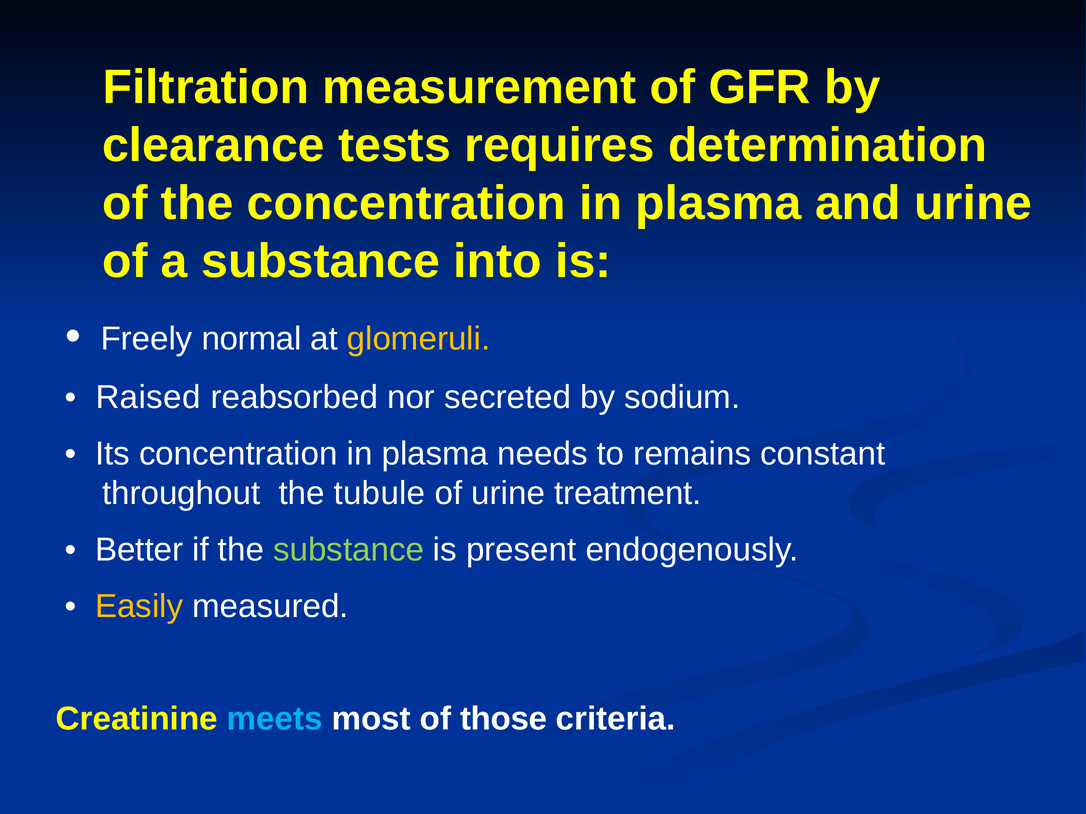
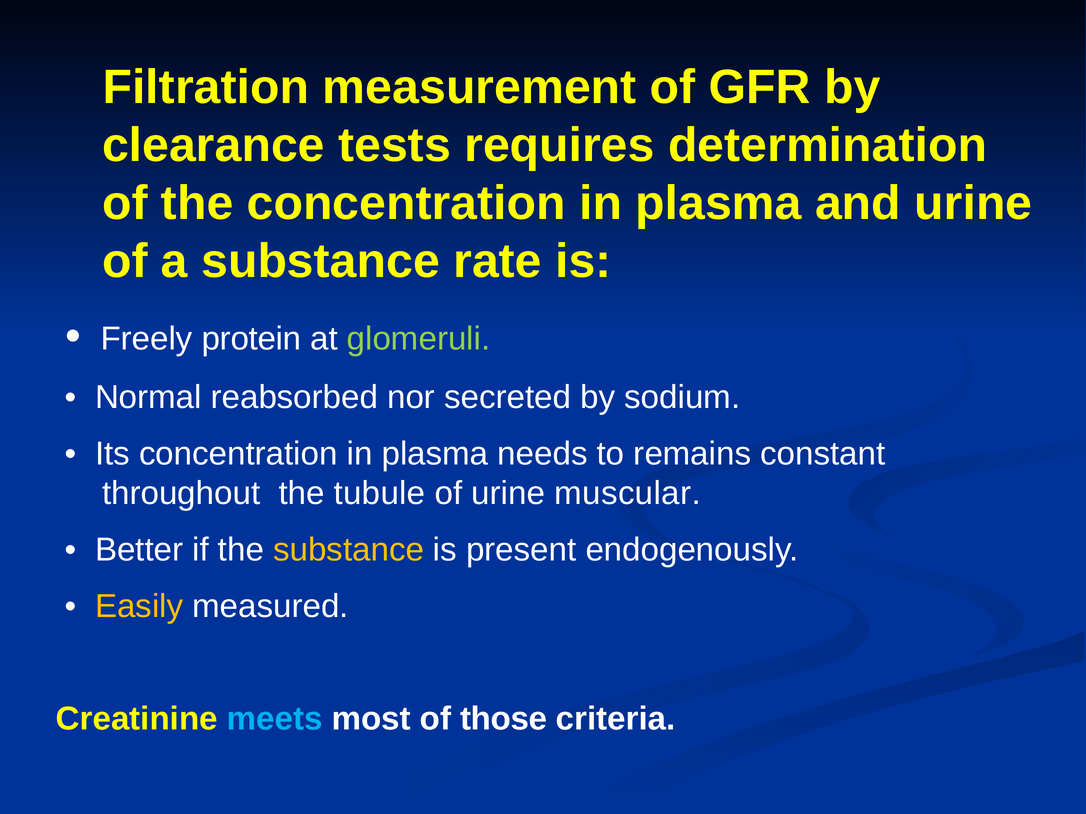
into: into -> rate
normal: normal -> protein
glomeruli colour: yellow -> light green
Raised: Raised -> Normal
treatment: treatment -> muscular
substance at (349, 550) colour: light green -> yellow
